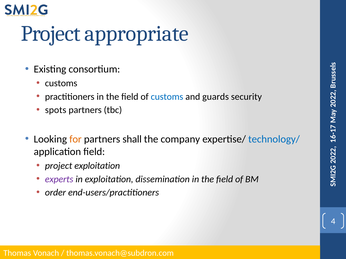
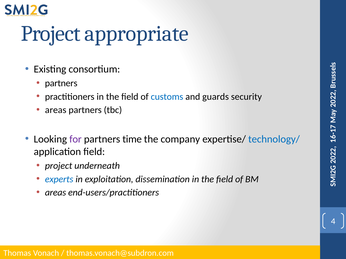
customs at (61, 83): customs -> partners
spots at (56, 110): spots -> areas
for colour: orange -> purple
shall: shall -> time
project exploitation: exploitation -> underneath
experts colour: purple -> blue
order at (55, 193): order -> areas
